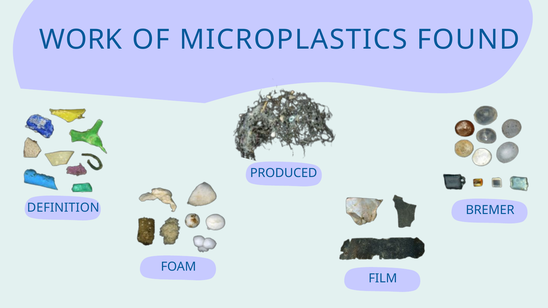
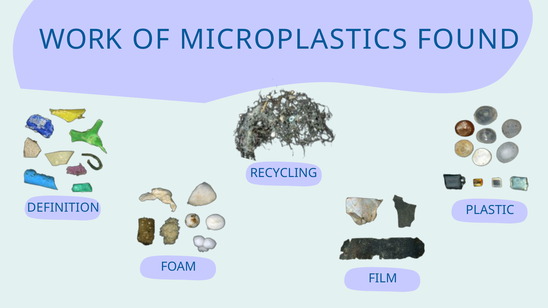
PRODUCED: PRODUCED -> RECYCLING
BREMER: BREMER -> PLASTIC
